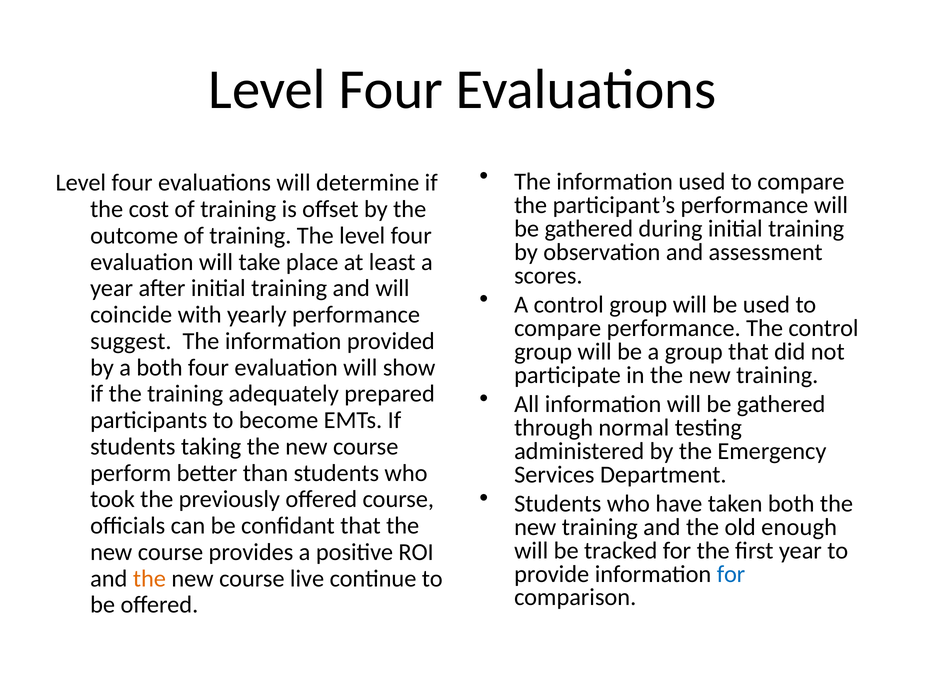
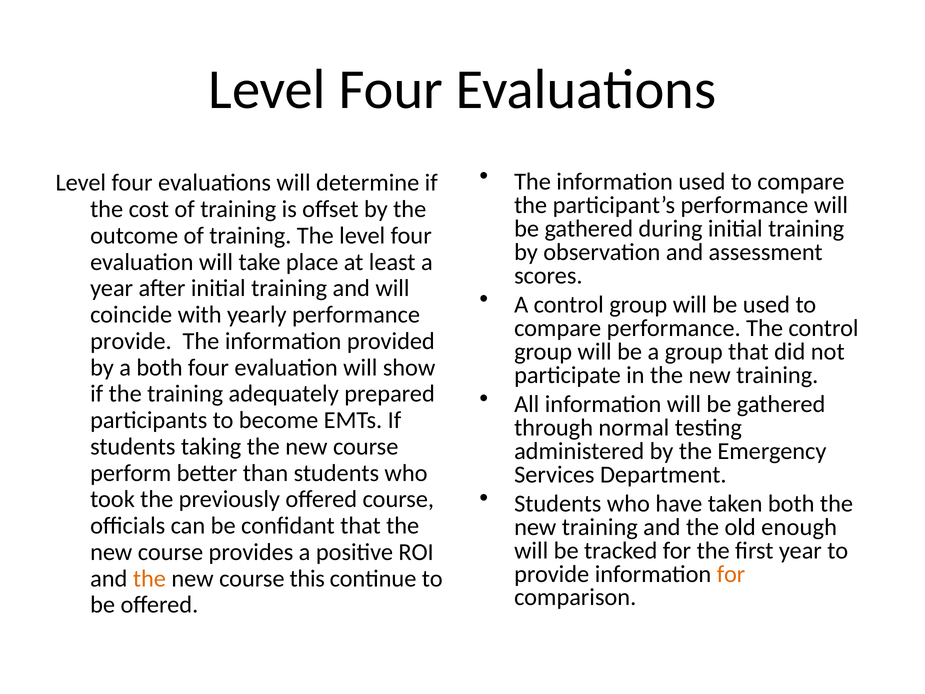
suggest at (131, 341): suggest -> provide
for at (731, 574) colour: blue -> orange
live: live -> this
